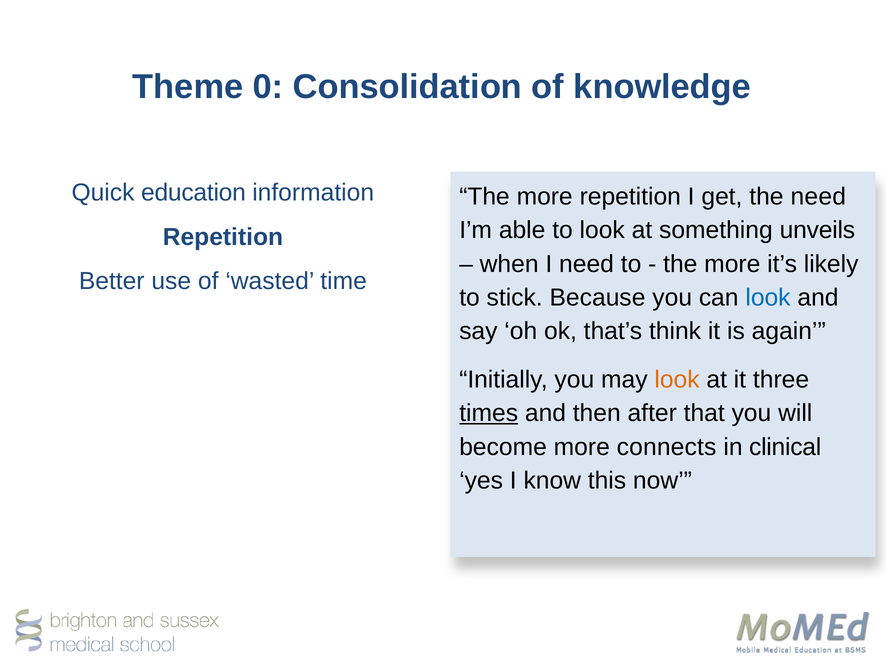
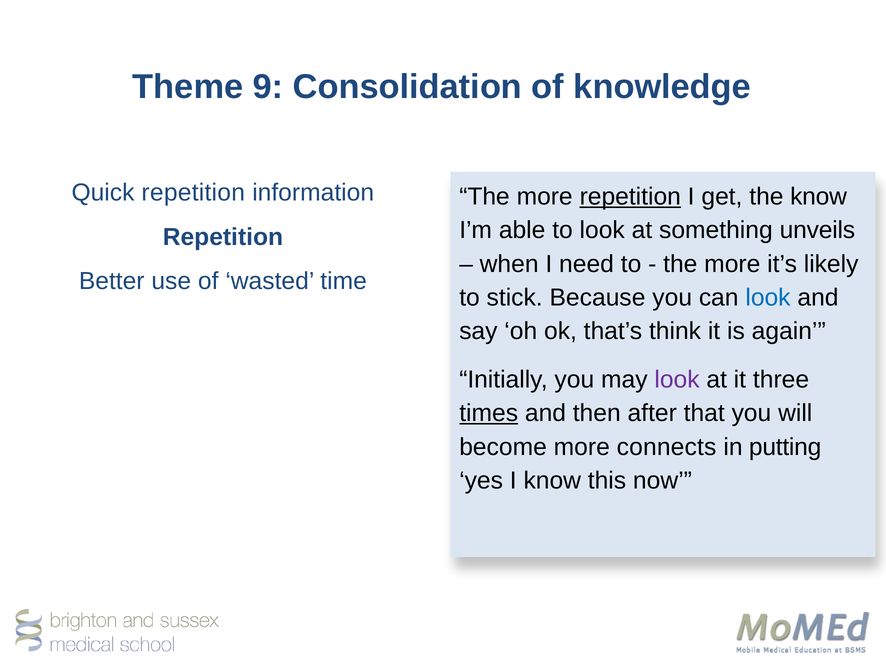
0: 0 -> 9
Quick education: education -> repetition
repetition at (630, 197) underline: none -> present
the need: need -> know
look at (677, 380) colour: orange -> purple
clinical: clinical -> putting
